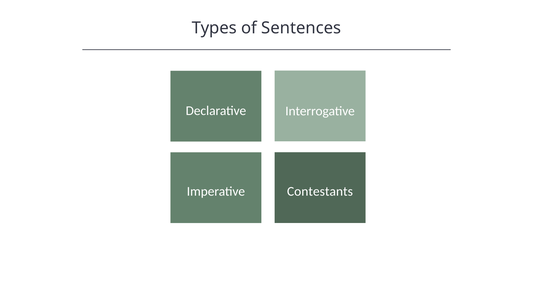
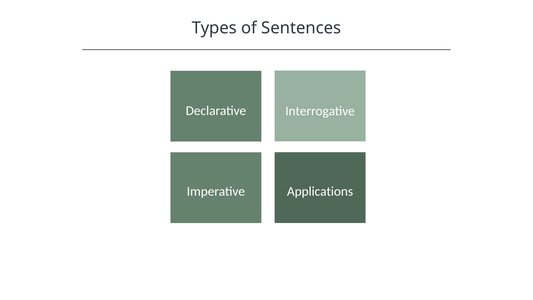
Contestants: Contestants -> Applications
